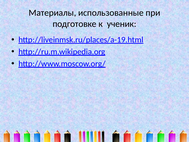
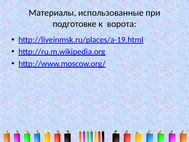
ученик: ученик -> ворота
